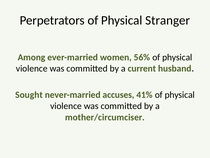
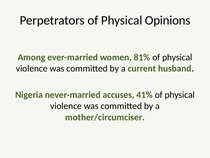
Stranger: Stranger -> Opinions
56%: 56% -> 81%
Sought: Sought -> Nigeria
